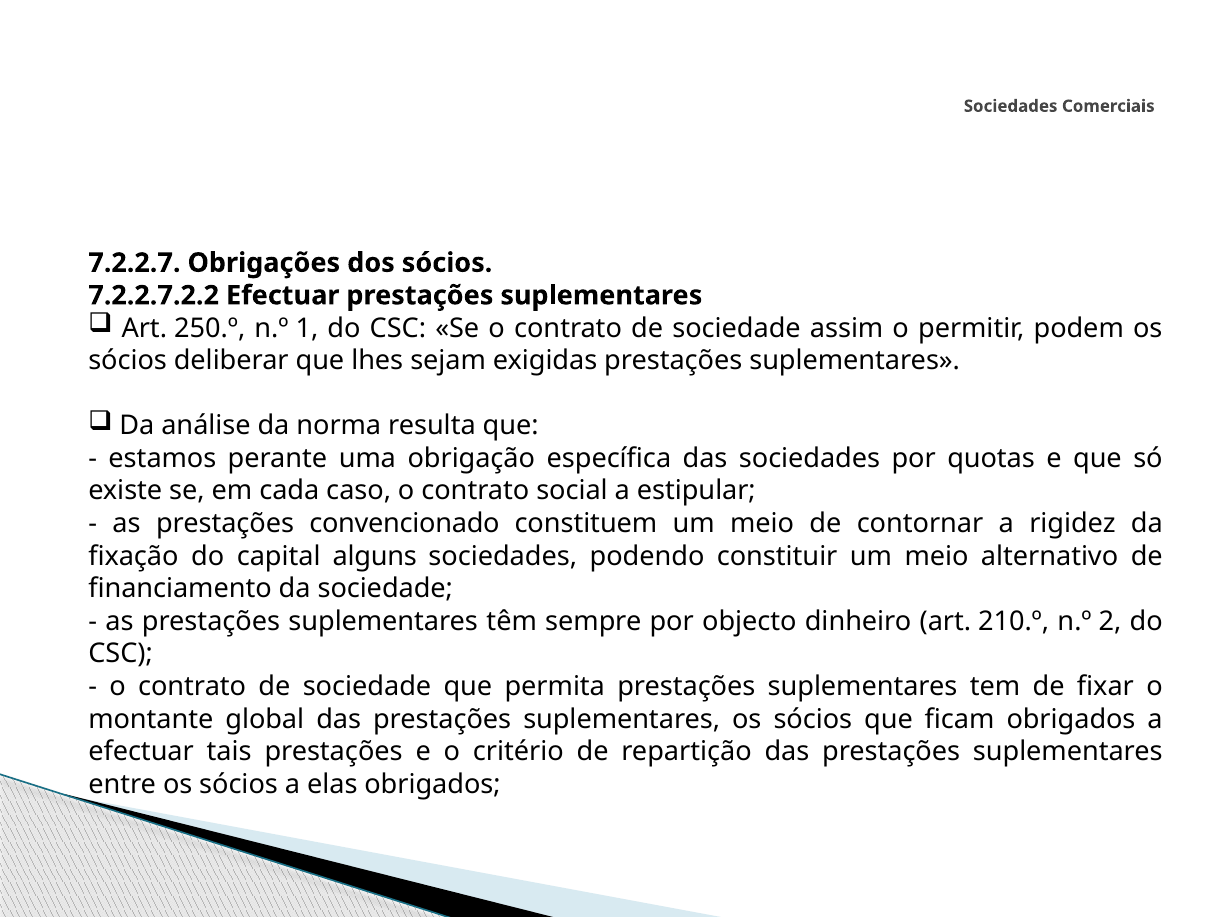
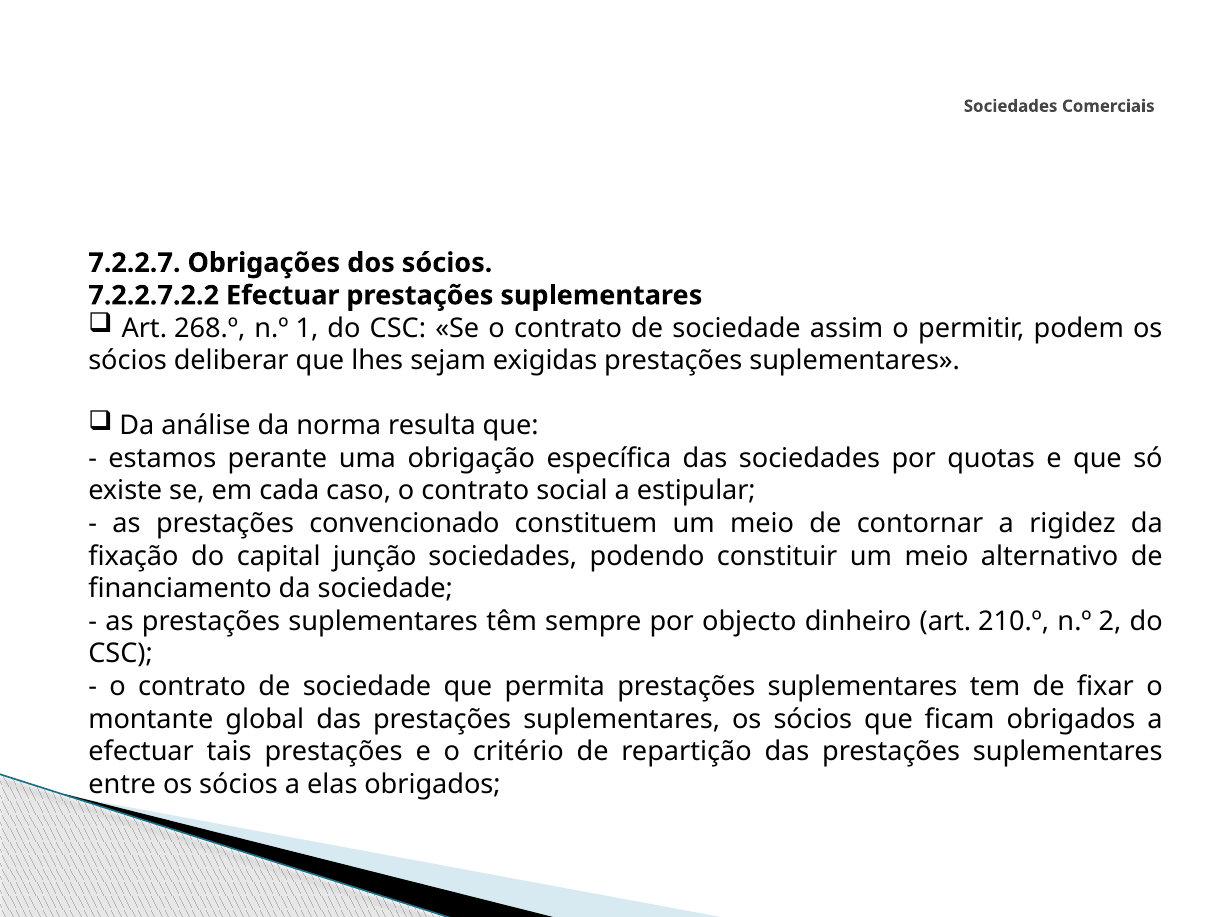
250.º: 250.º -> 268.º
alguns: alguns -> junção
